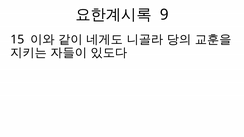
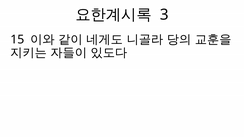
9: 9 -> 3
